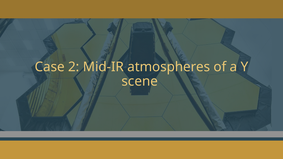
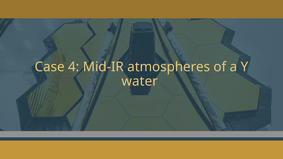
2: 2 -> 4
scene: scene -> water
